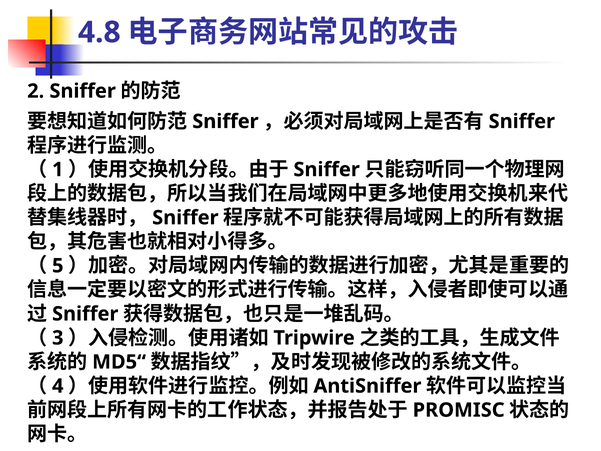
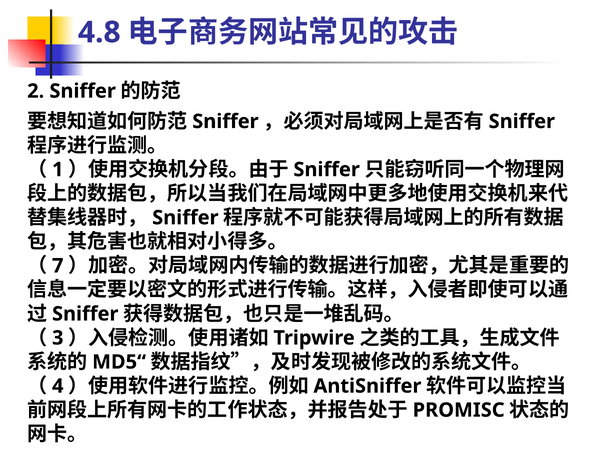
5: 5 -> 7
